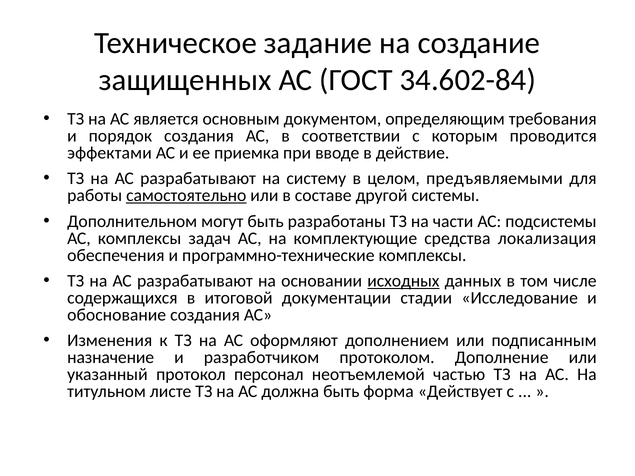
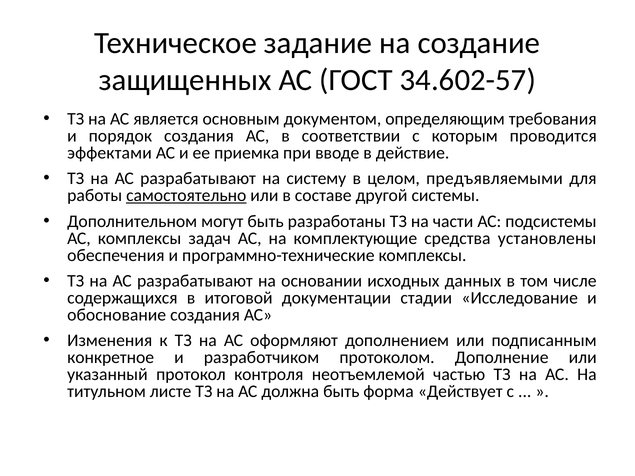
34.602-84: 34.602-84 -> 34.602-57
локализация: локализация -> установлены
исходных underline: present -> none
назначение: назначение -> конкретное
персонал: персонал -> контроля
